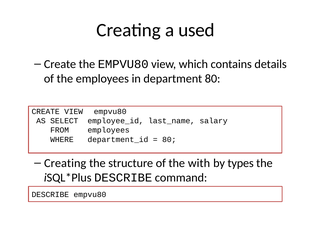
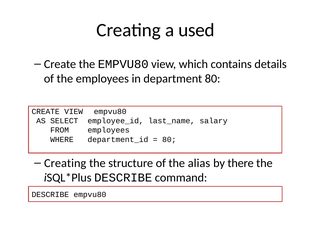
with: with -> alias
types: types -> there
